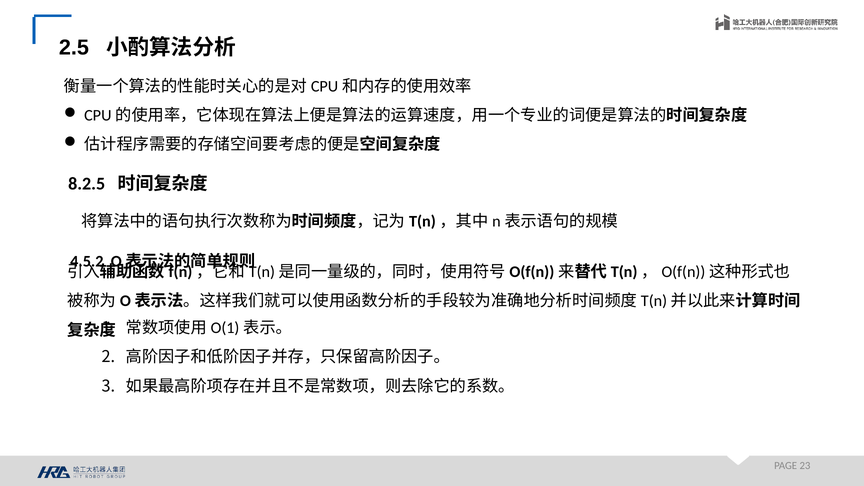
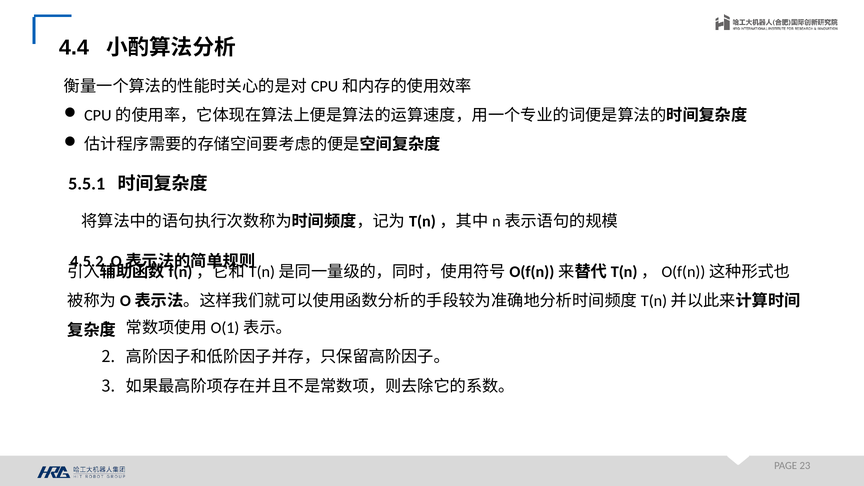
2.5: 2.5 -> 4.4
8.2.5: 8.2.5 -> 5.5.1
